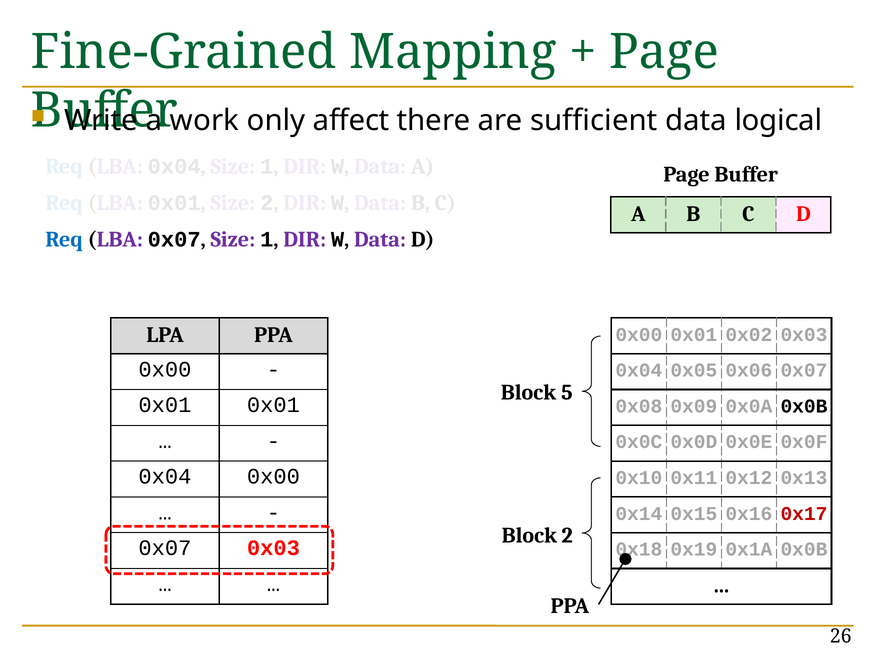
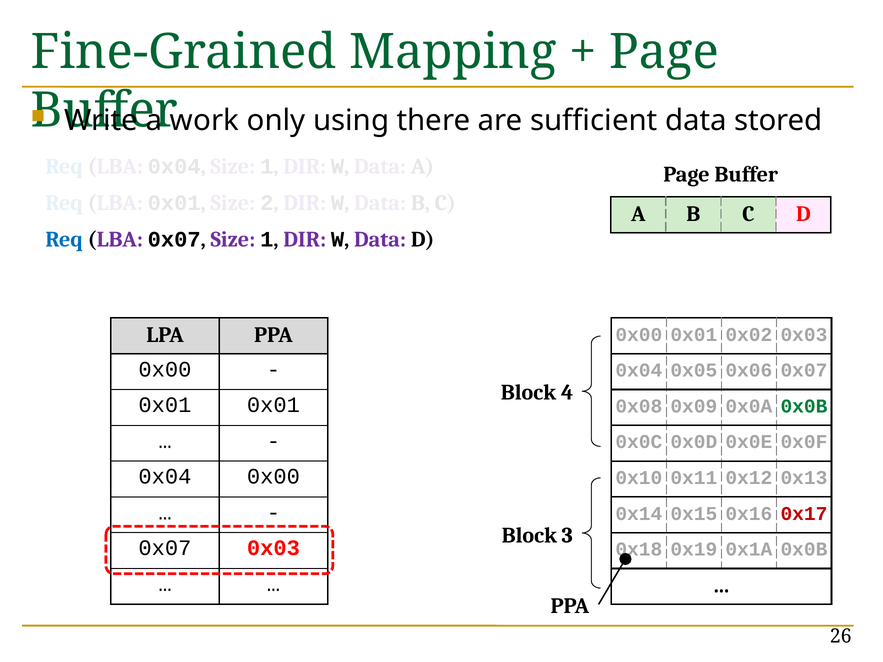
affect: affect -> using
logical: logical -> stored
5: 5 -> 4
0x0B at (804, 406) colour: black -> green
Block 2: 2 -> 3
